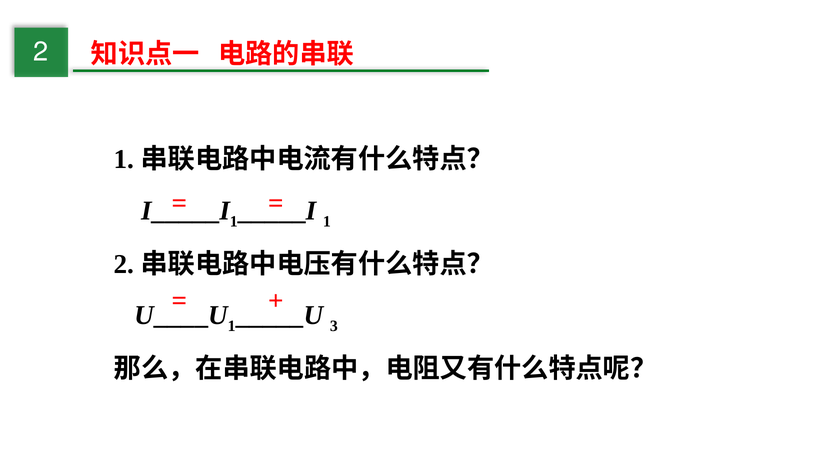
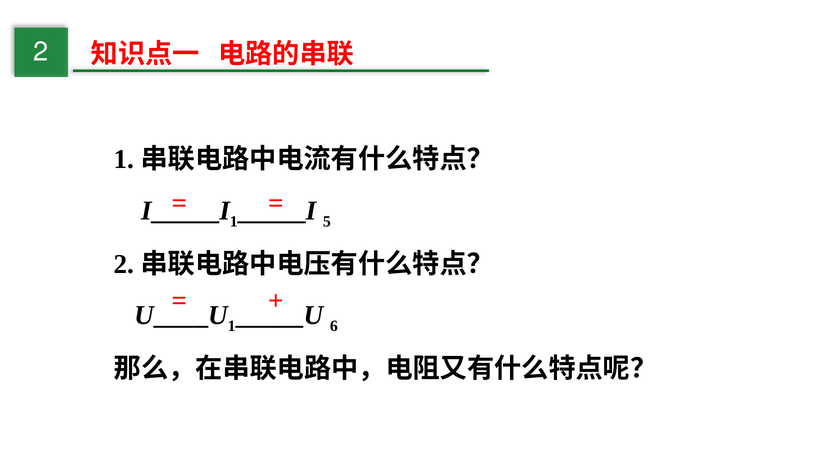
1 at (327, 221): 1 -> 5
3: 3 -> 6
